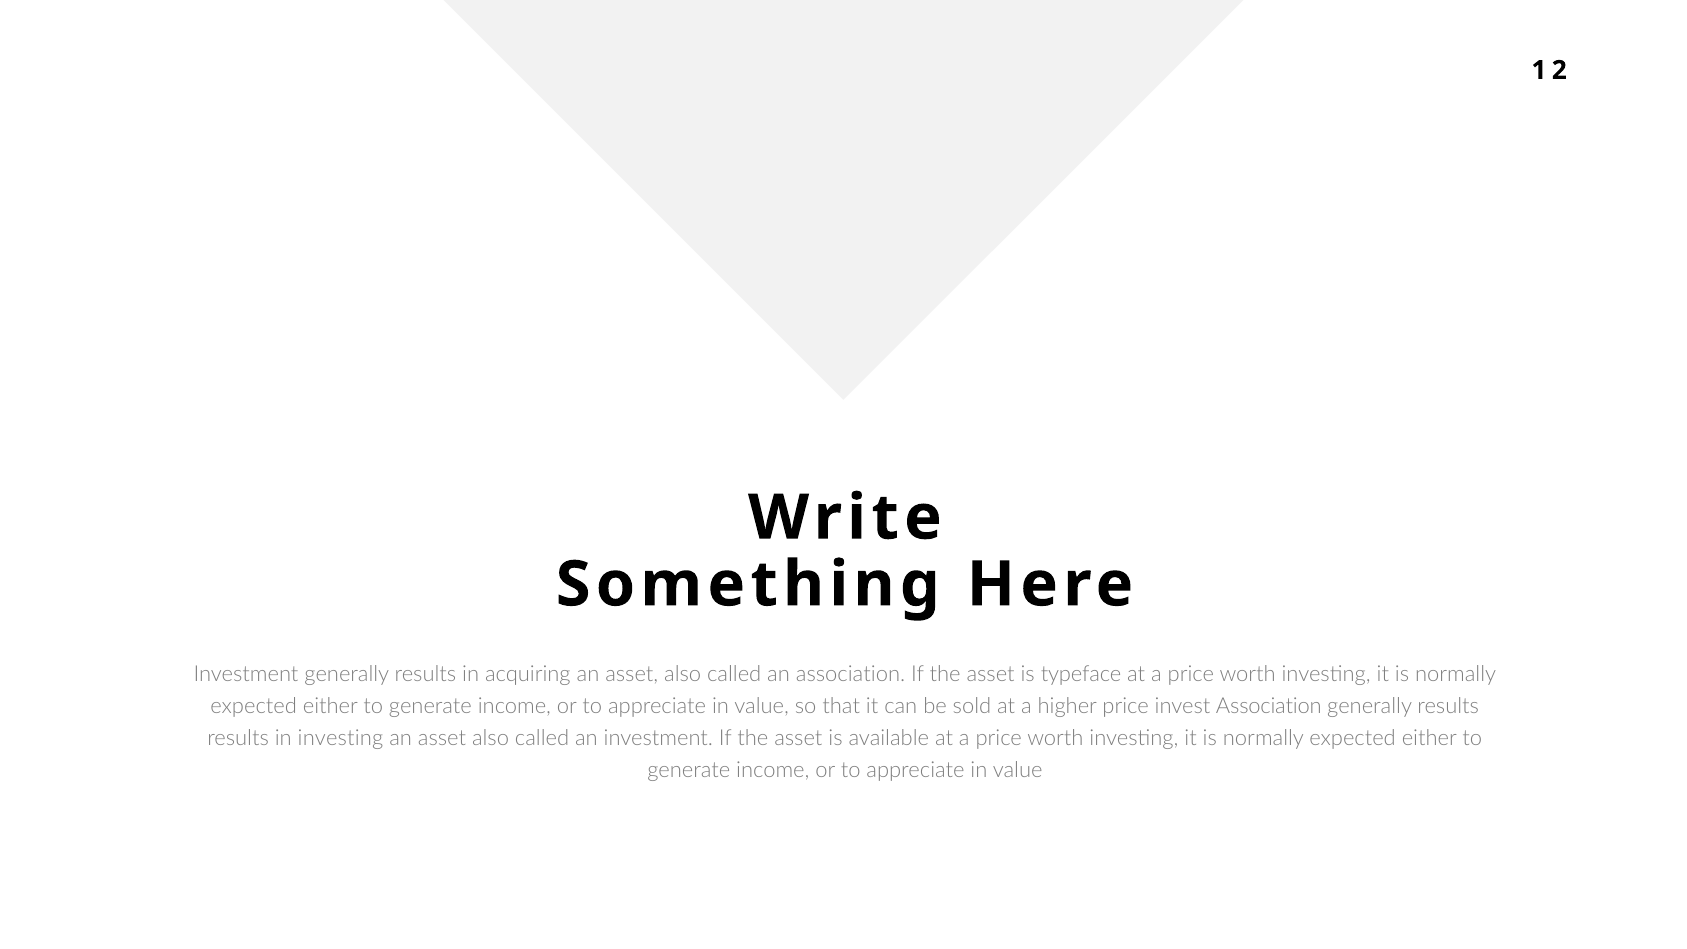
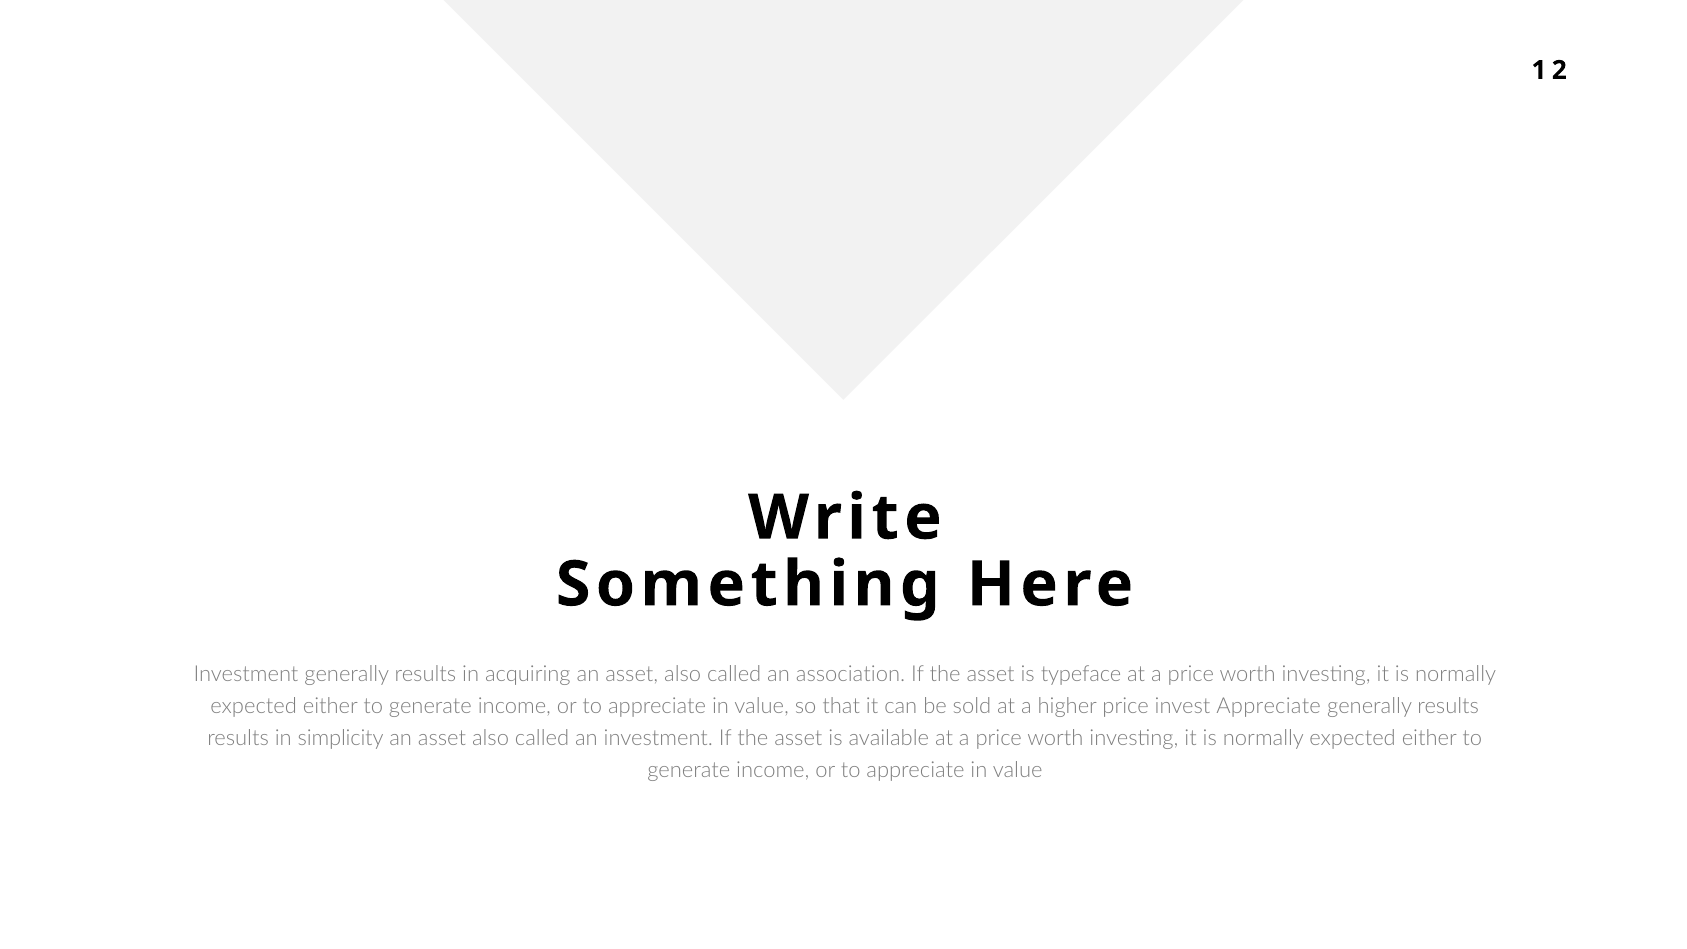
invest Association: Association -> Appreciate
in investing: investing -> simplicity
